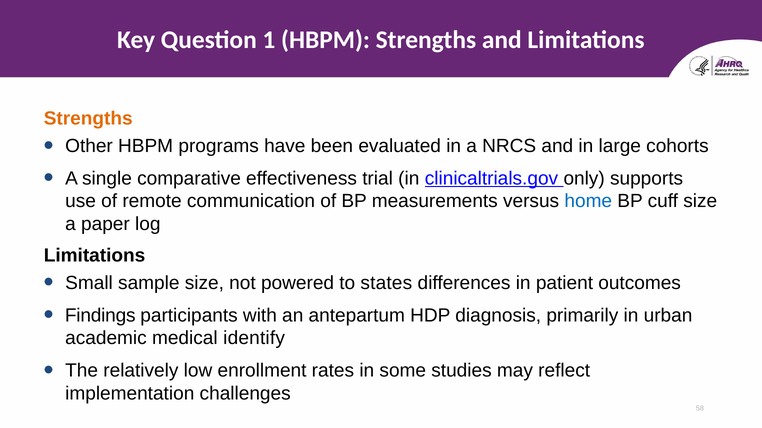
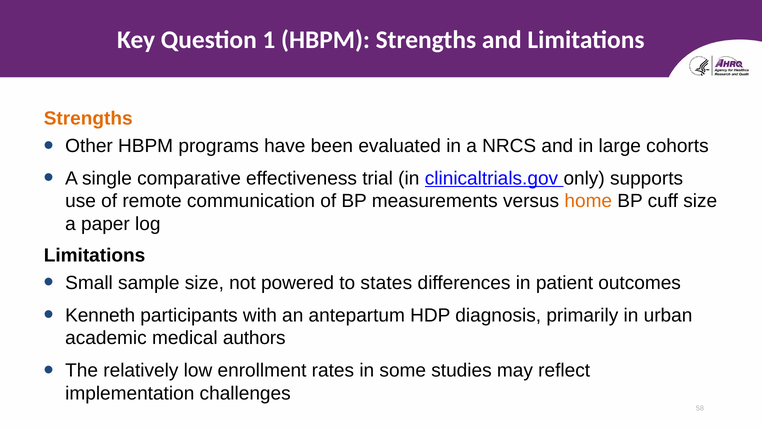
home colour: blue -> orange
Findings: Findings -> Kenneth
identify: identify -> authors
